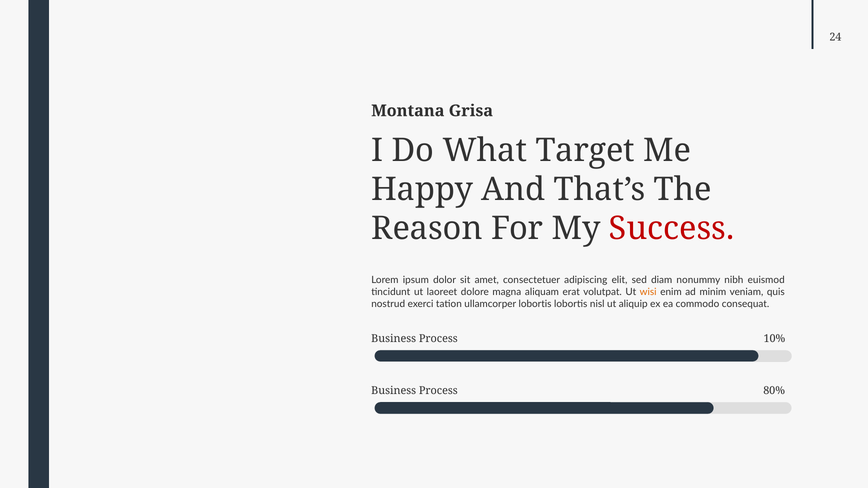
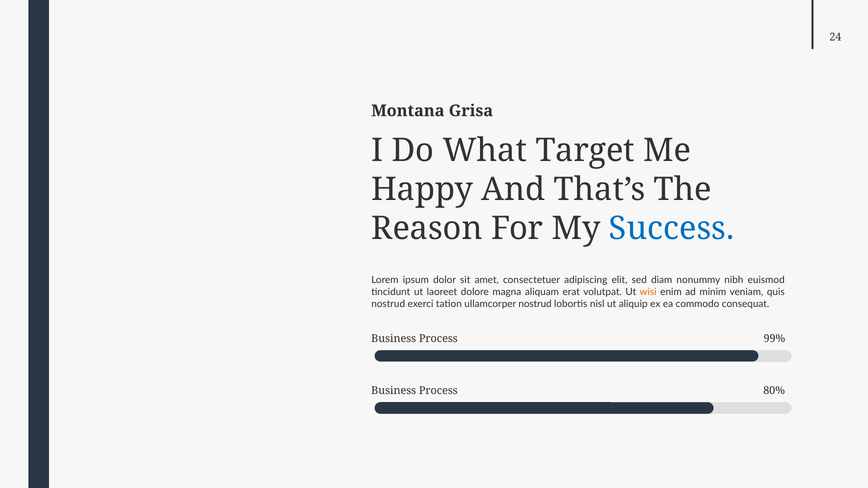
Success colour: red -> blue
ullamcorper lobortis: lobortis -> nostrud
10%: 10% -> 99%
